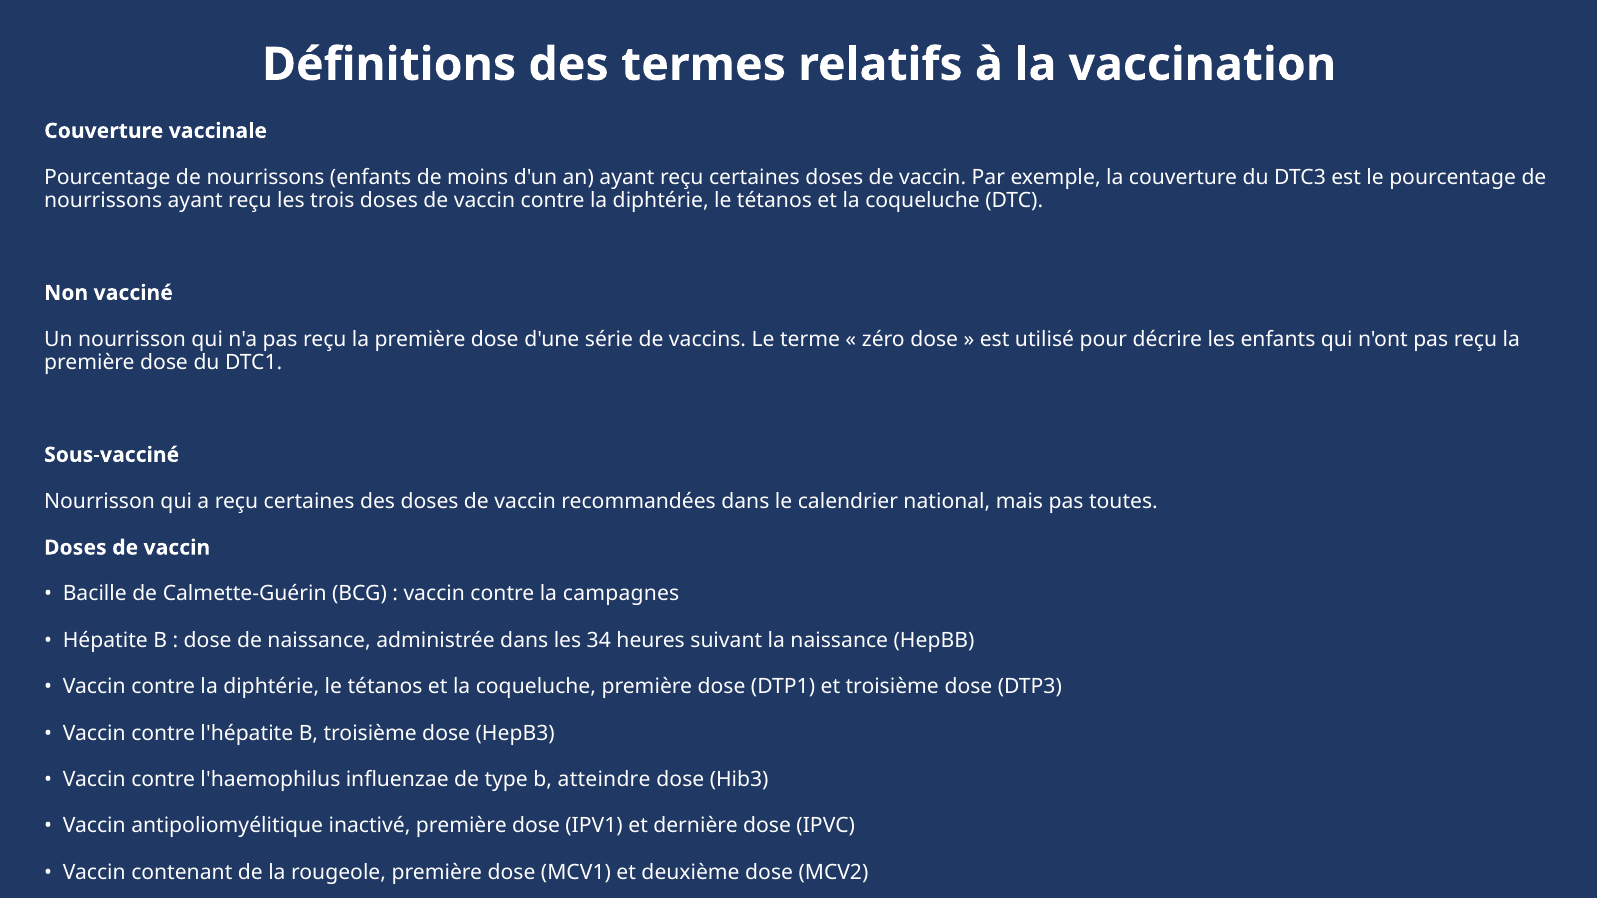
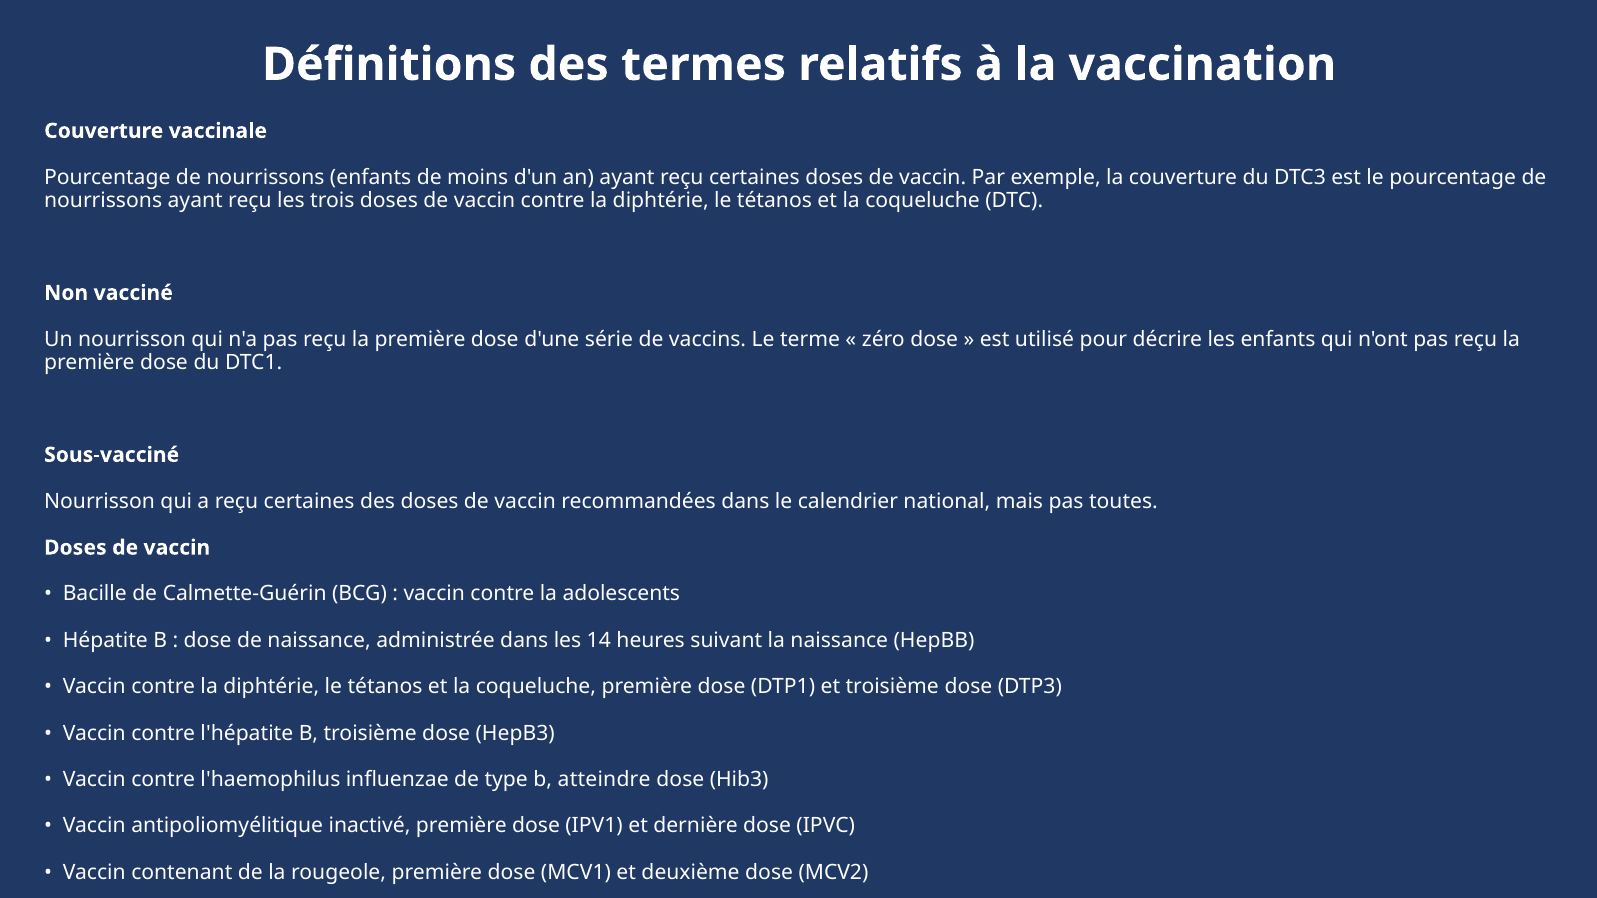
campagnes: campagnes -> adolescents
34: 34 -> 14
